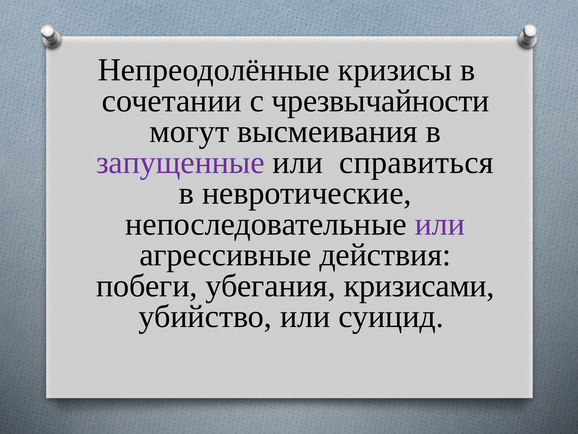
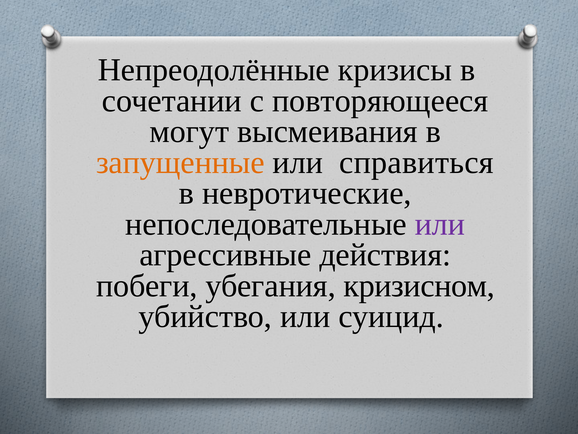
чрезвычайности: чрезвычайности -> повторяющееся
запущенные colour: purple -> orange
кризисами: кризисами -> кризисном
